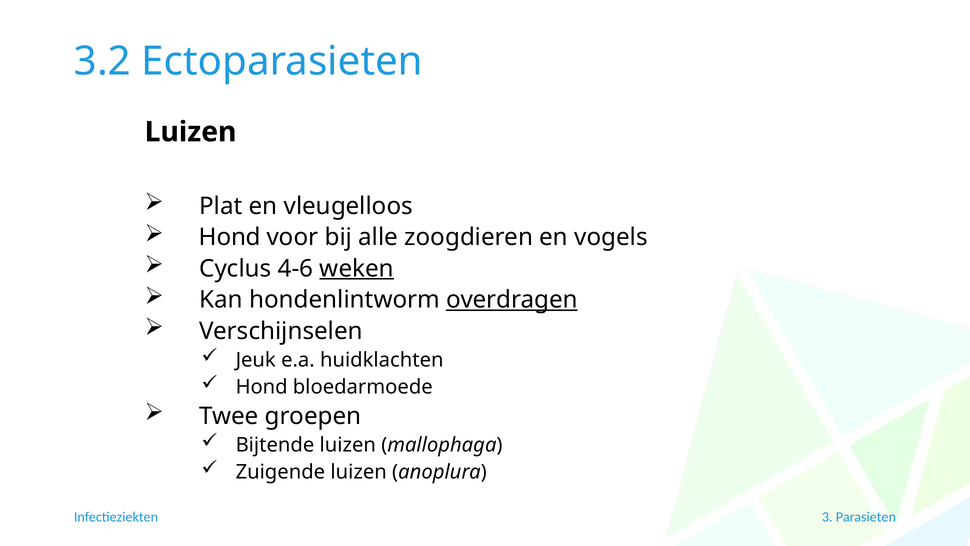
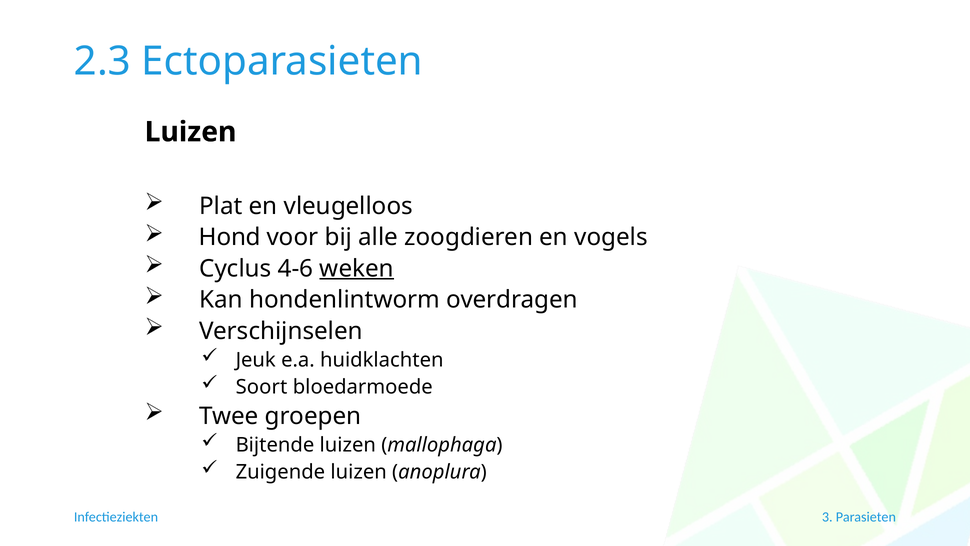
3.2: 3.2 -> 2.3
overdragen underline: present -> none
Hond at (262, 387): Hond -> Soort
